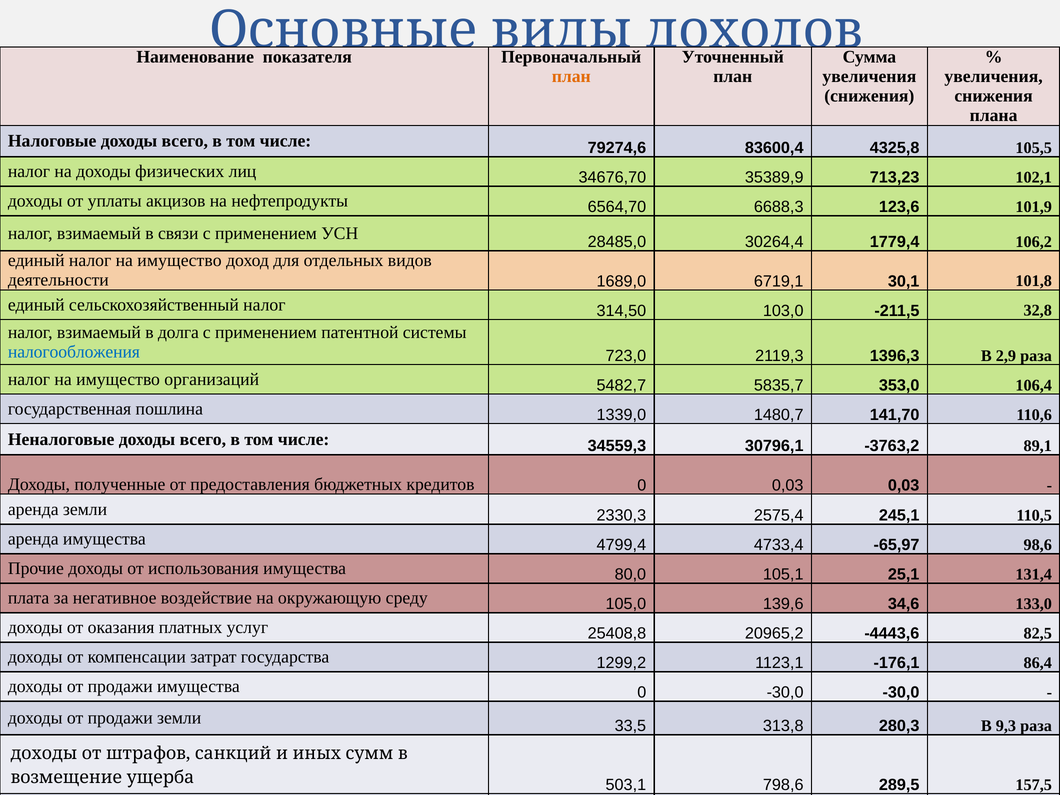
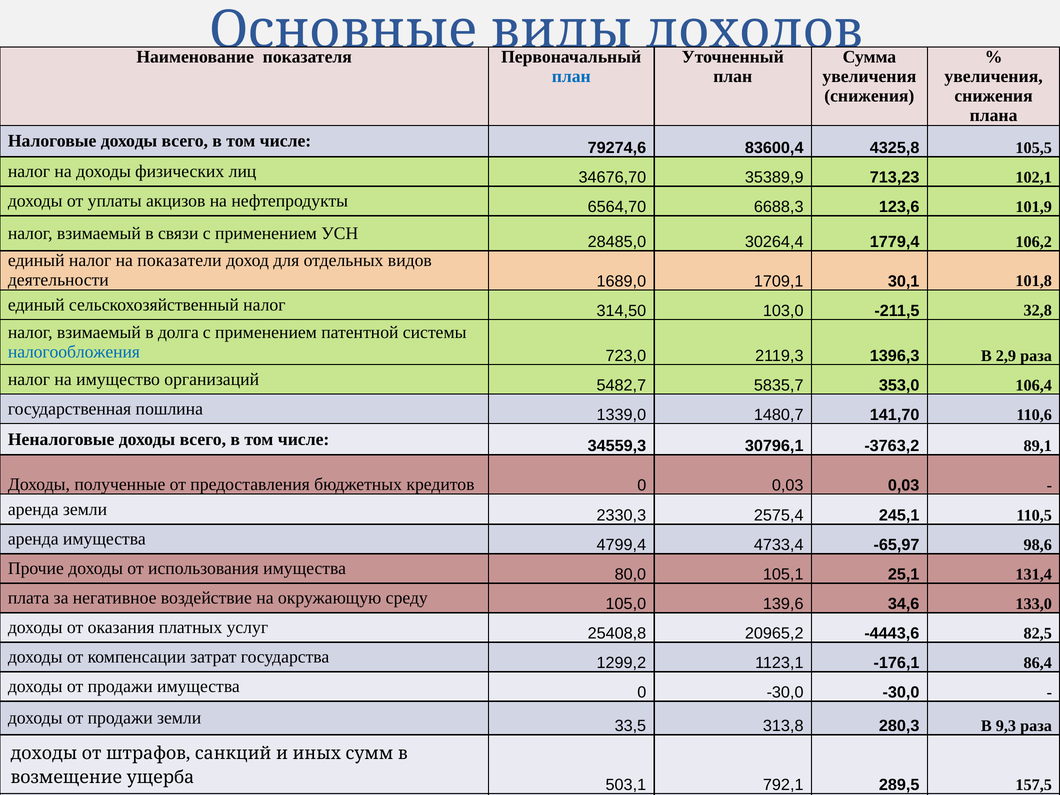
план at (571, 76) colour: orange -> blue
единый налог на имущество: имущество -> показатели
6719,1: 6719,1 -> 1709,1
798,6: 798,6 -> 792,1
